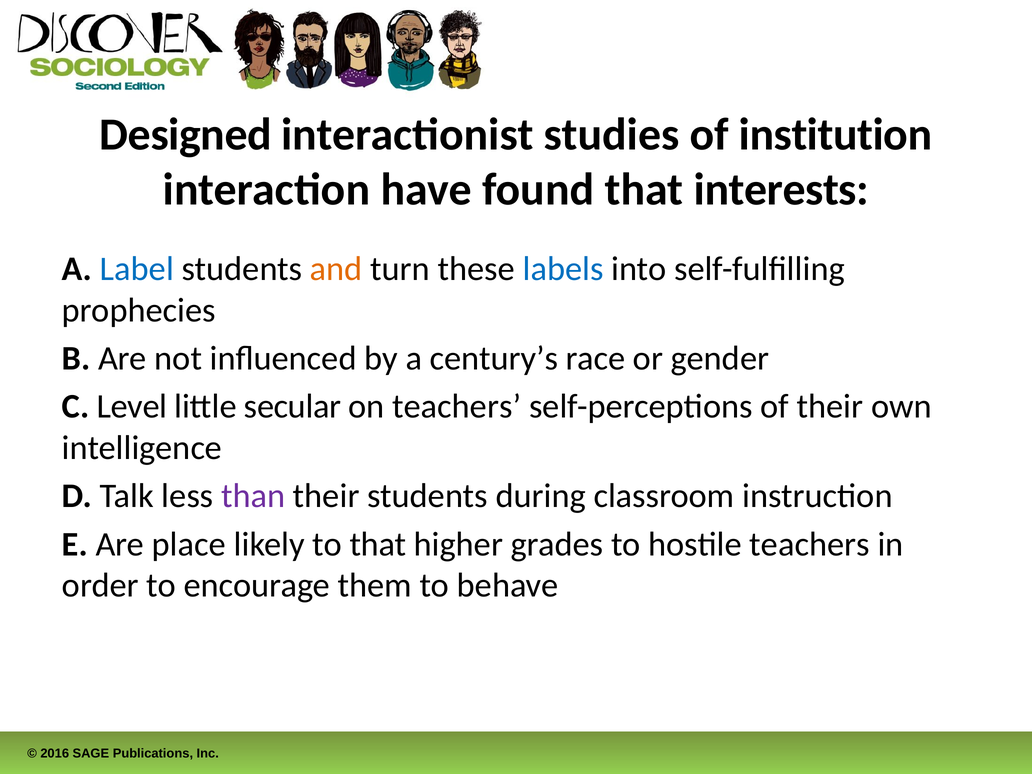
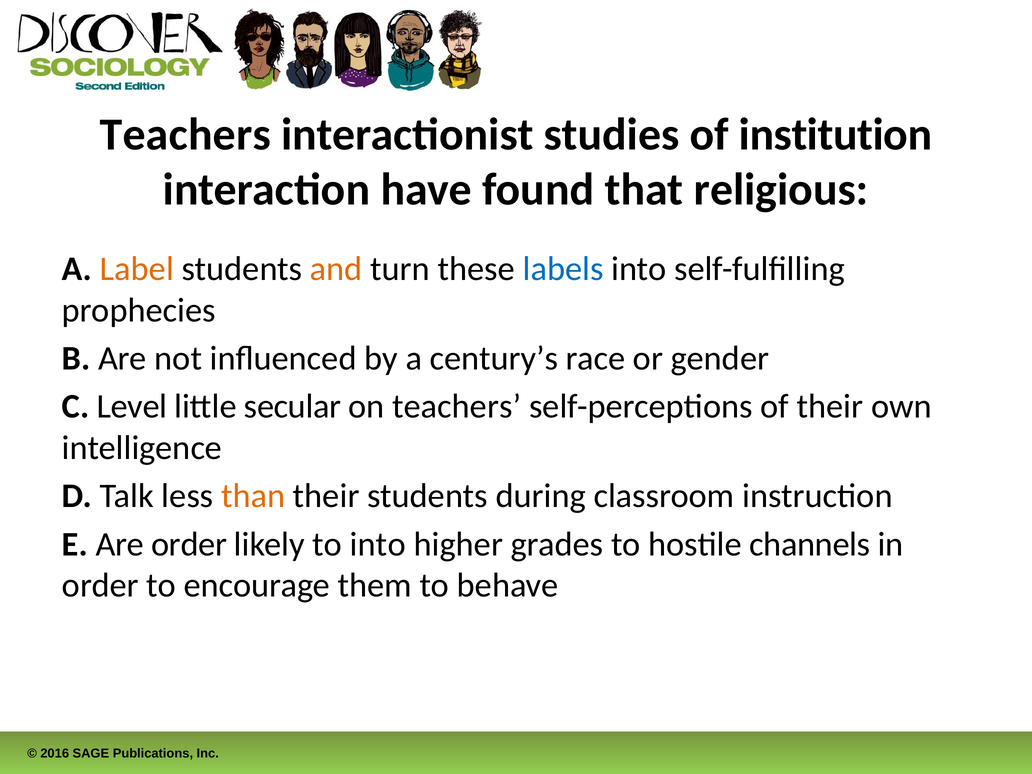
Designed at (186, 135): Designed -> Teachers
interests: interests -> religious
Label colour: blue -> orange
than colour: purple -> orange
Are place: place -> order
to that: that -> into
hostile teachers: teachers -> channels
